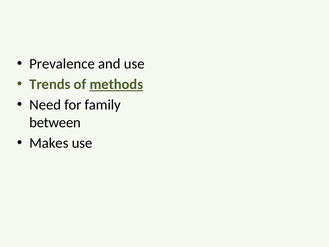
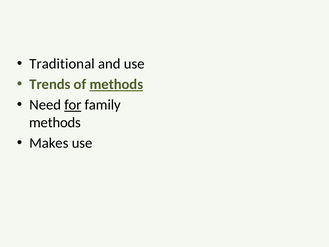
Prevalence: Prevalence -> Traditional
for underline: none -> present
between at (55, 122): between -> methods
